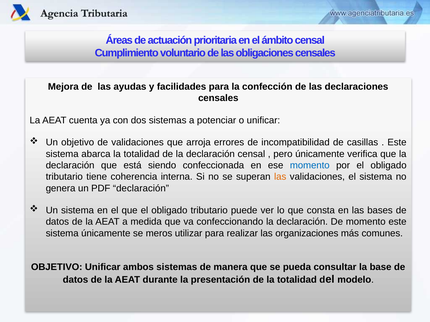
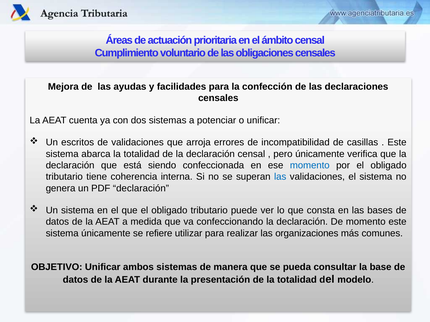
Un objetivo: objetivo -> escritos
las at (280, 177) colour: orange -> blue
meros: meros -> refiere
